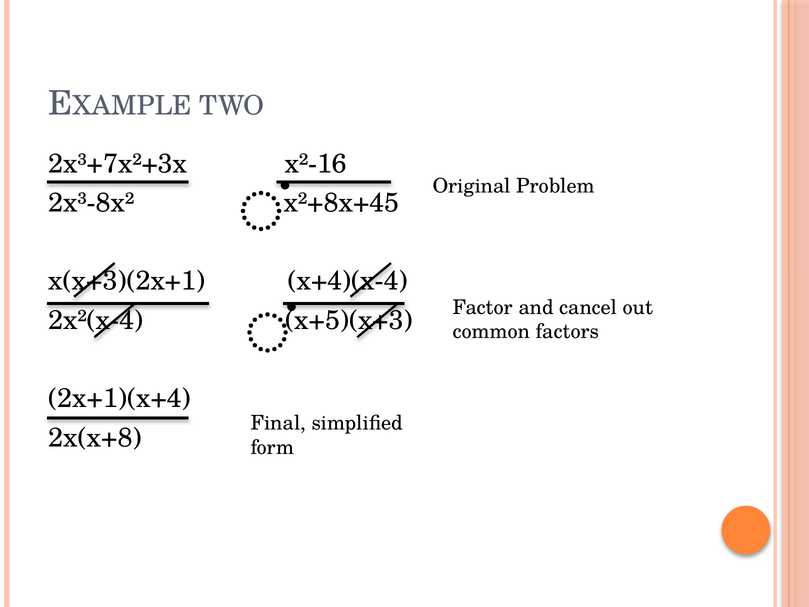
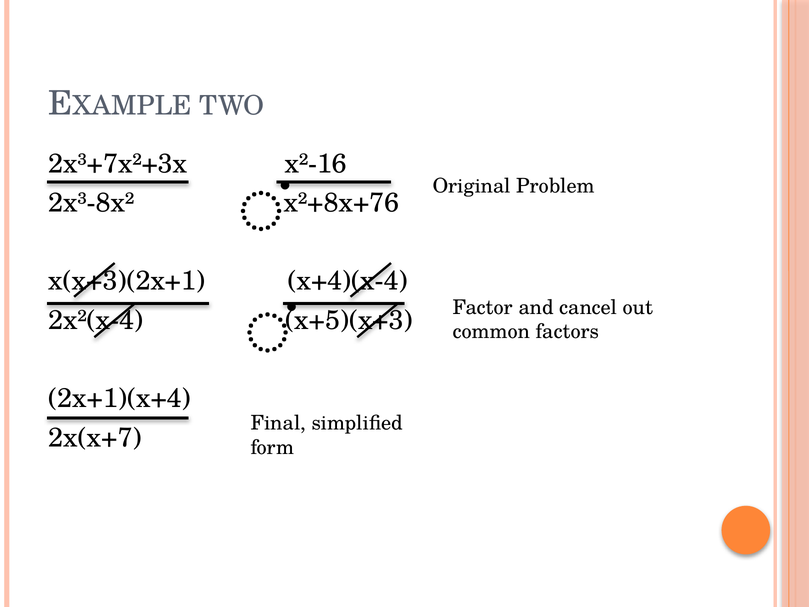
x²+8x+45: x²+8x+45 -> x²+8x+76
2x(x+8: 2x(x+8 -> 2x(x+7
